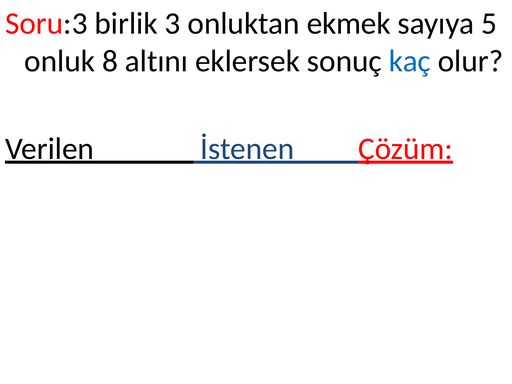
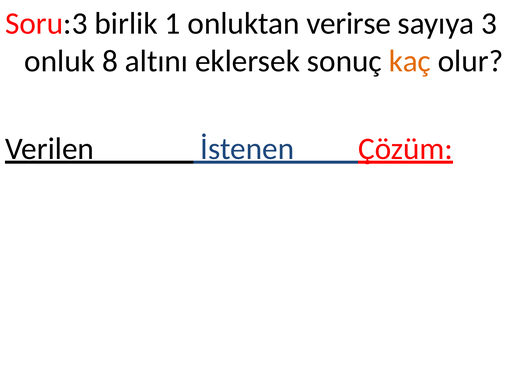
3: 3 -> 1
ekmek: ekmek -> verirse
5: 5 -> 3
kaç colour: blue -> orange
